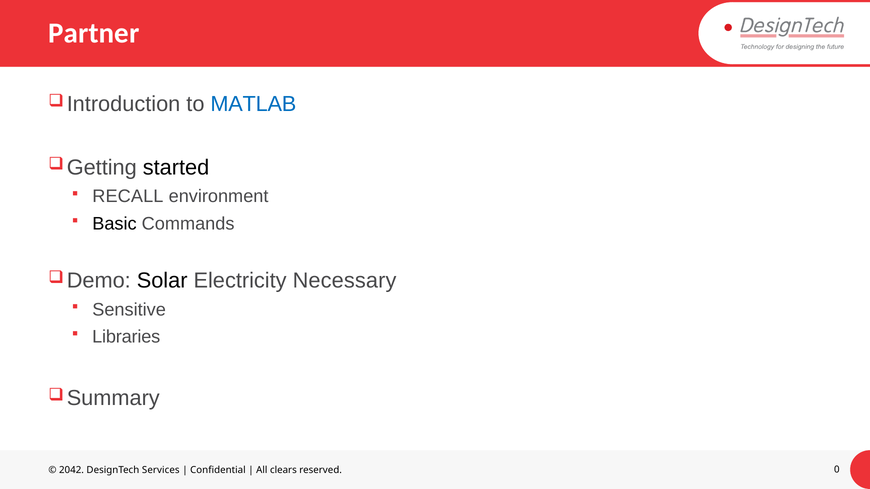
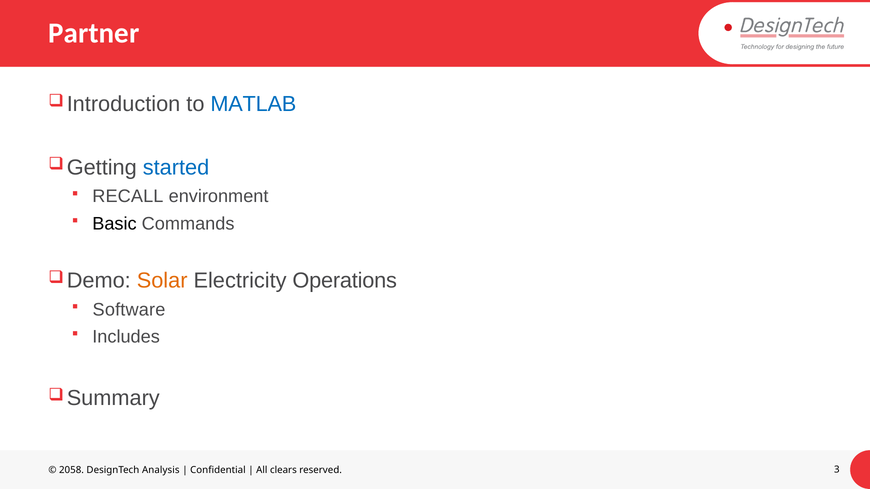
started colour: black -> blue
Solar colour: black -> orange
Necessary: Necessary -> Operations
Sensitive: Sensitive -> Software
Libraries: Libraries -> Includes
2042: 2042 -> 2058
Services: Services -> Analysis
0: 0 -> 3
